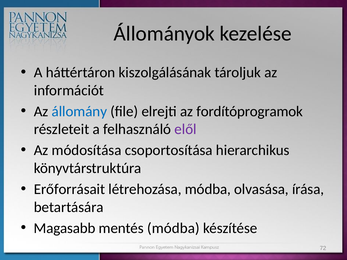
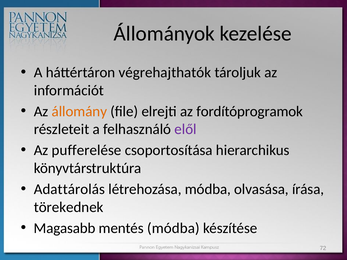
kiszolgálásának: kiszolgálásának -> végrehajthatók
állomány colour: blue -> orange
módosítása: módosítása -> pufferelése
Erőforrásait: Erőforrásait -> Adattárolás
betartására: betartására -> törekednek
